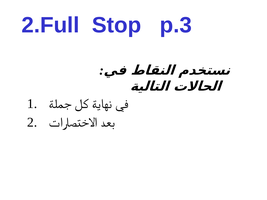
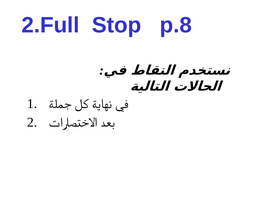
p.3: p.3 -> p.8
